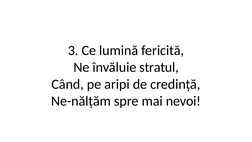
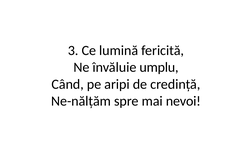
stratul: stratul -> umplu
